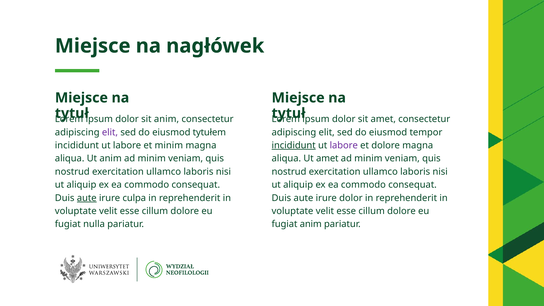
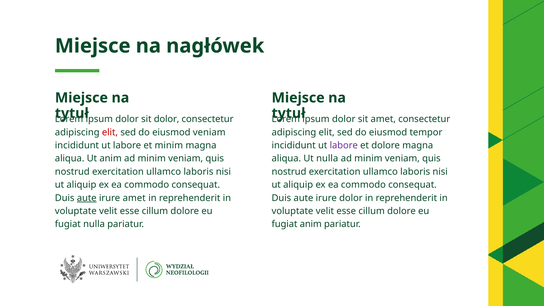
sit anim: anim -> dolor
elit at (110, 132) colour: purple -> red
eiusmod tytułem: tytułem -> veniam
incididunt at (294, 145) underline: present -> none
Ut amet: amet -> nulla
irure culpa: culpa -> amet
